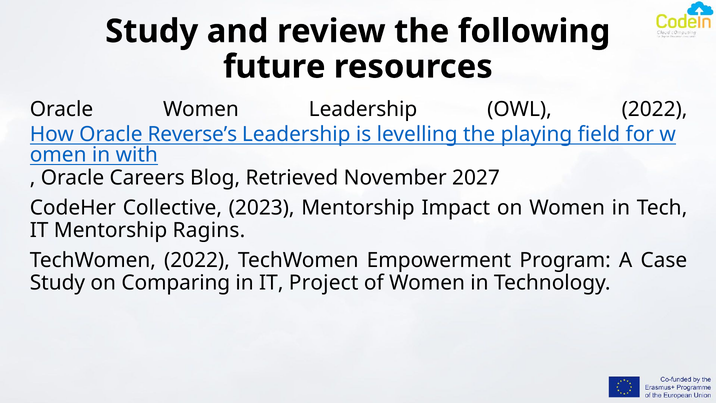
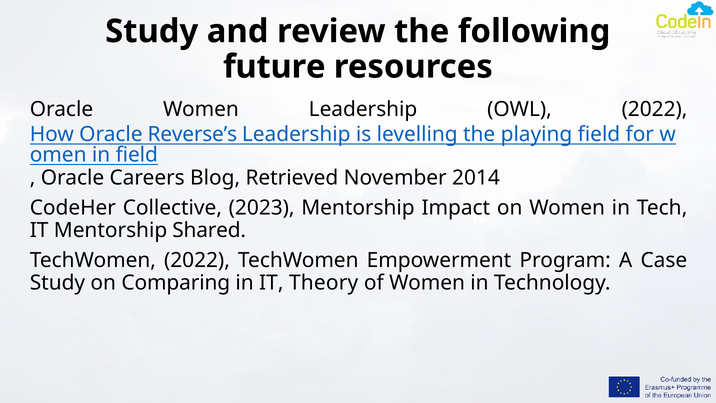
in with: with -> field
2027: 2027 -> 2014
Ragins: Ragins -> Shared
Project: Project -> Theory
